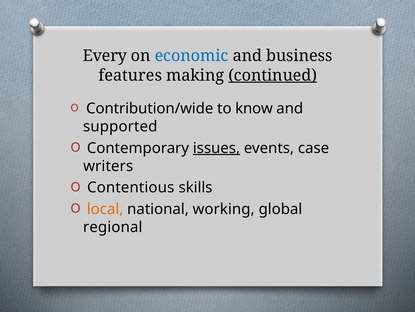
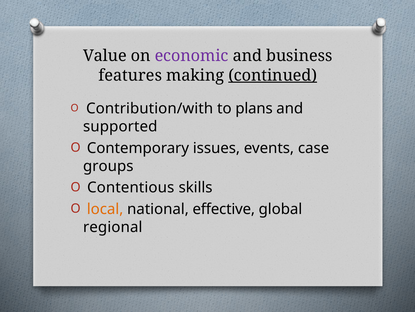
Every: Every -> Value
economic colour: blue -> purple
Contribution/wide: Contribution/wide -> Contribution/with
know: know -> plans
issues underline: present -> none
writers: writers -> groups
working: working -> effective
